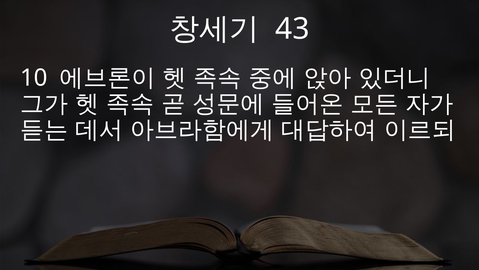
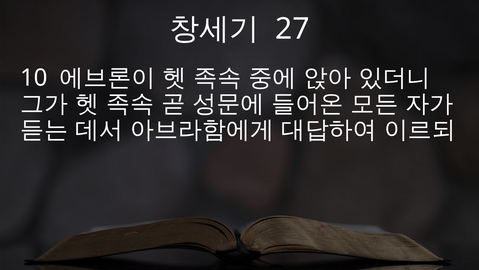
43: 43 -> 27
